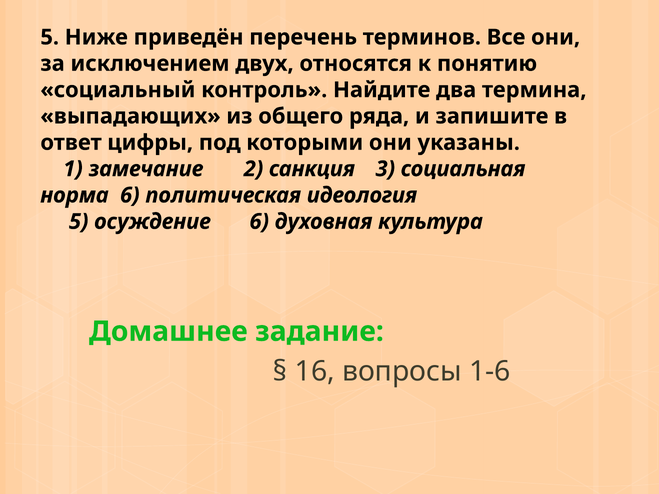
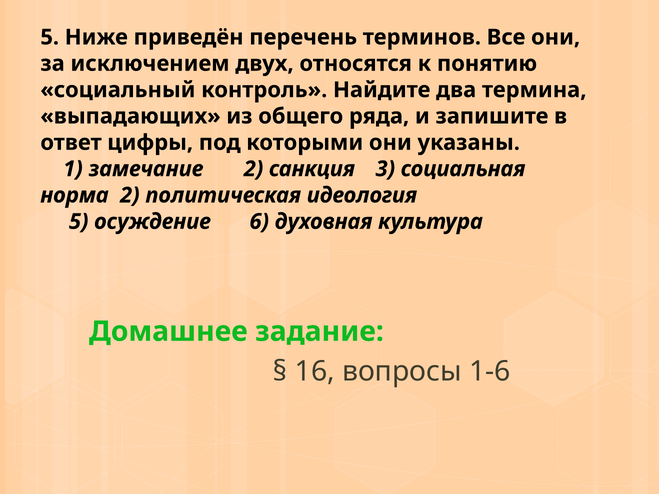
норма 6: 6 -> 2
